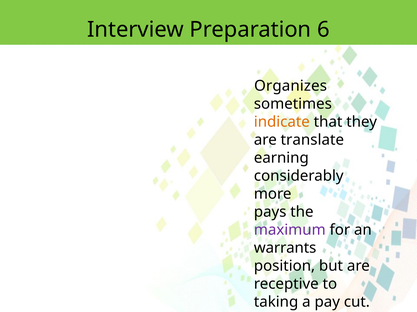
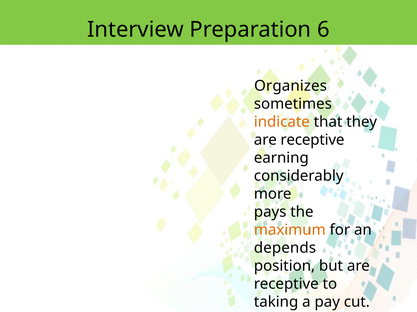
translate at (312, 140): translate -> receptive
maximum colour: purple -> orange
warrants: warrants -> depends
